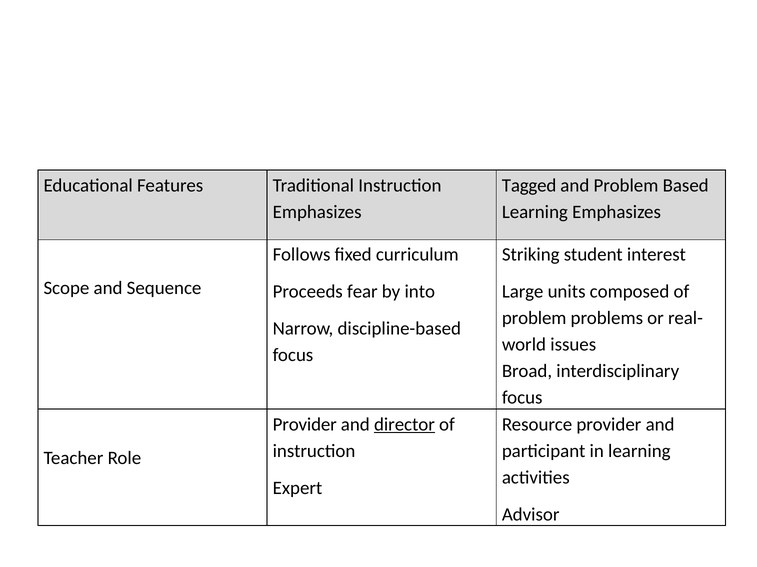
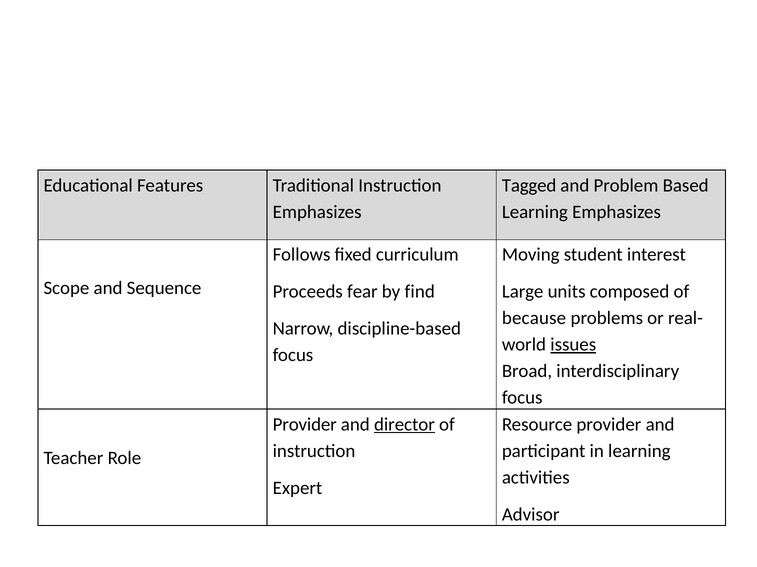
Striking: Striking -> Moving
into: into -> find
problem at (534, 319): problem -> because
issues underline: none -> present
